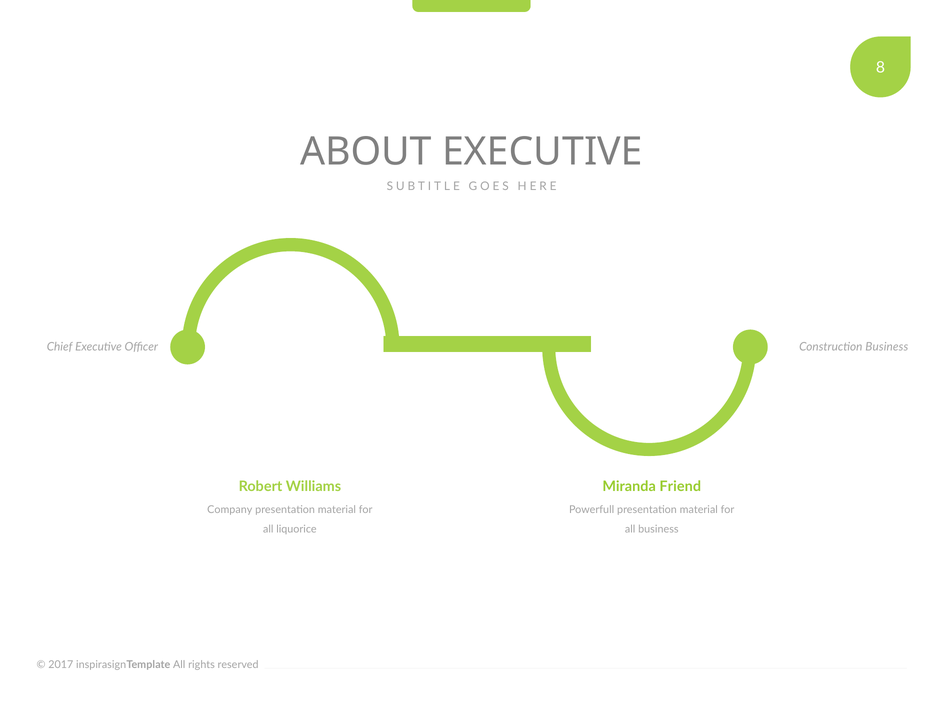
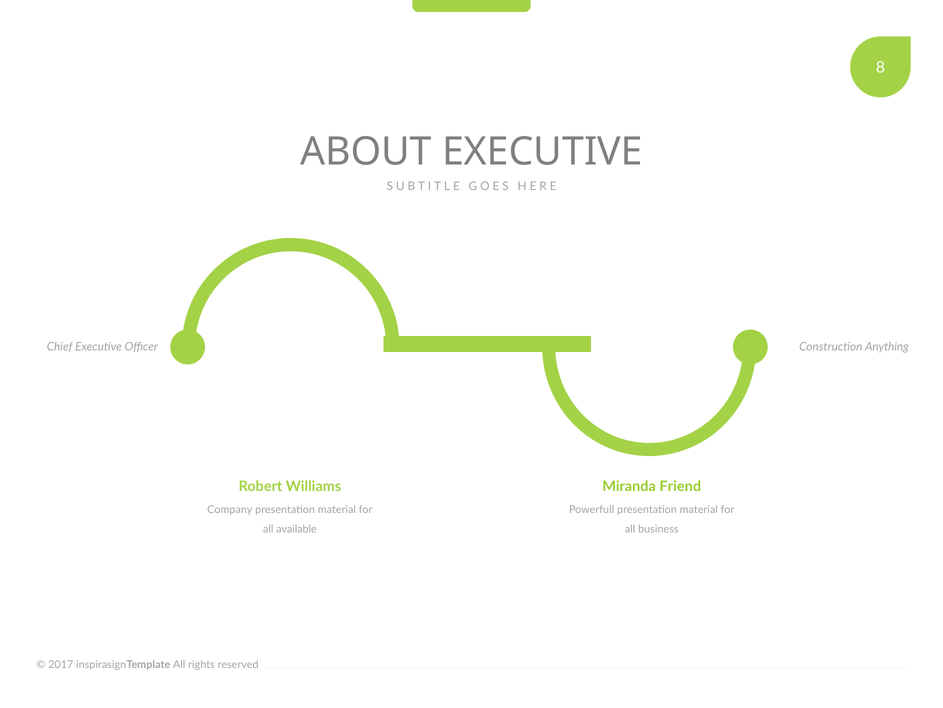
Construction Business: Business -> Anything
liquorice: liquorice -> available
